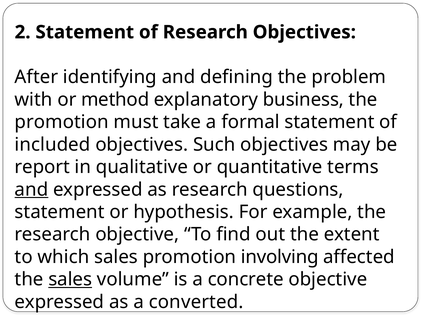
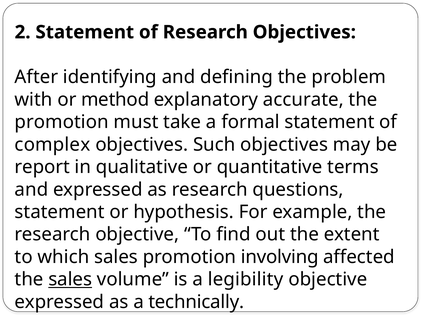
business: business -> accurate
included: included -> complex
and at (31, 189) underline: present -> none
concrete: concrete -> legibility
converted: converted -> technically
